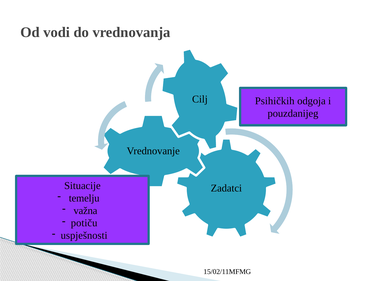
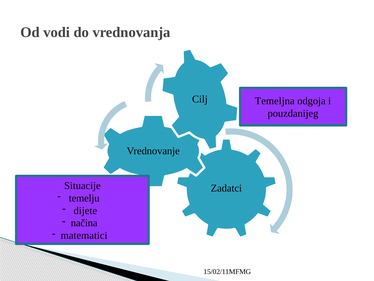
Psihičkih: Psihičkih -> Temeljna
važna: važna -> dijete
potiču: potiču -> načina
uspješnosti: uspješnosti -> matematici
